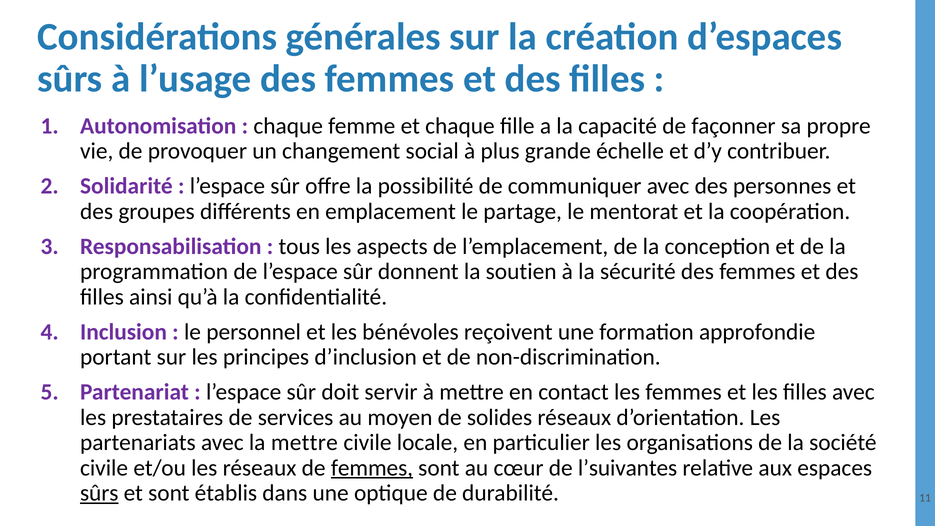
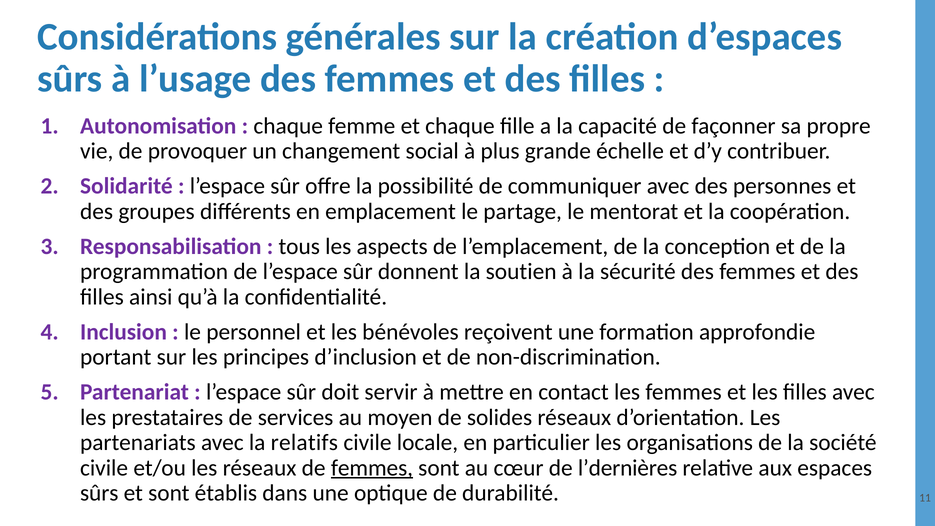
la mettre: mettre -> relatifs
l’suivantes: l’suivantes -> l’dernières
sûrs at (99, 493) underline: present -> none
